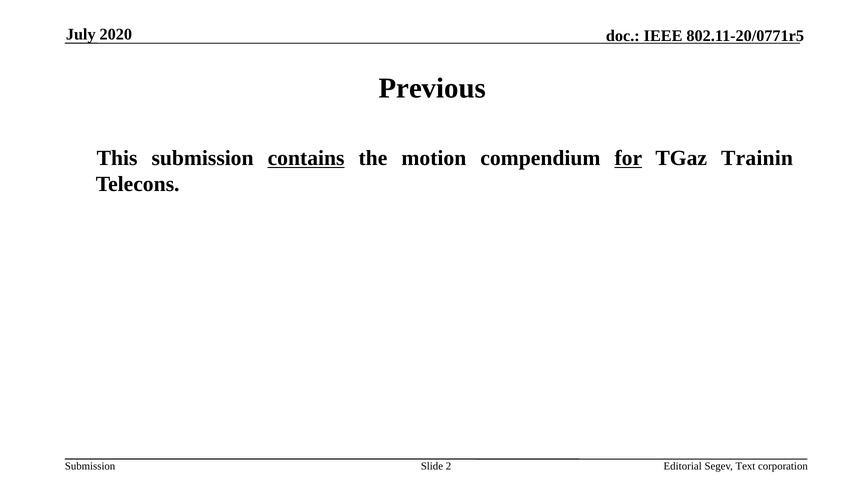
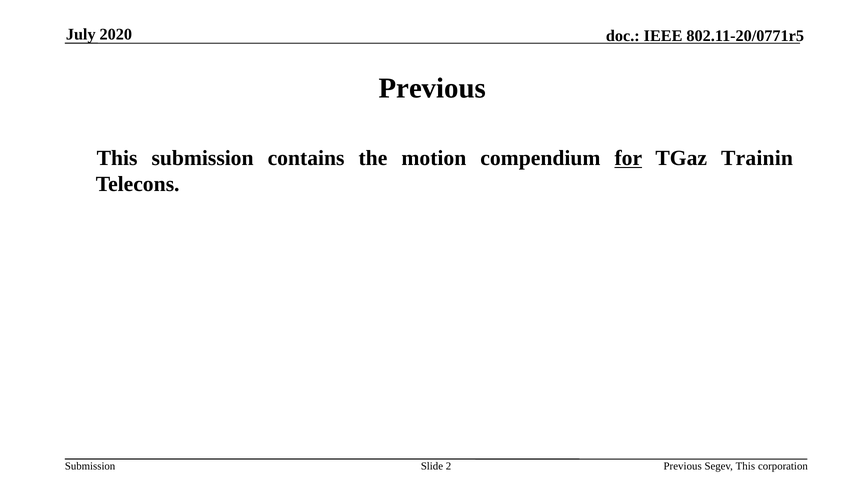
contains underline: present -> none
Editorial at (683, 467): Editorial -> Previous
Segev Text: Text -> This
